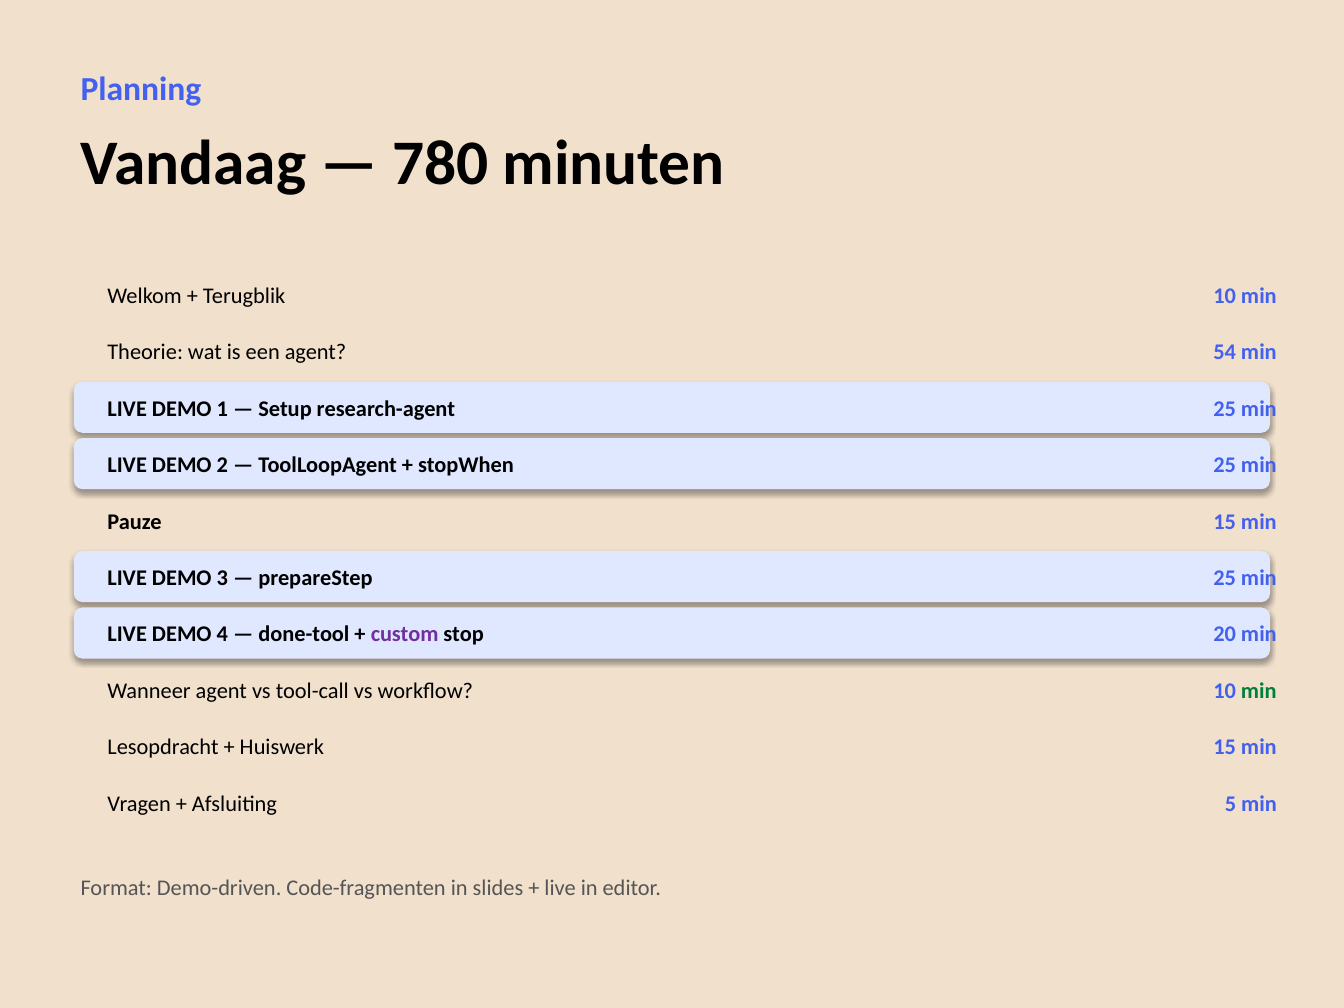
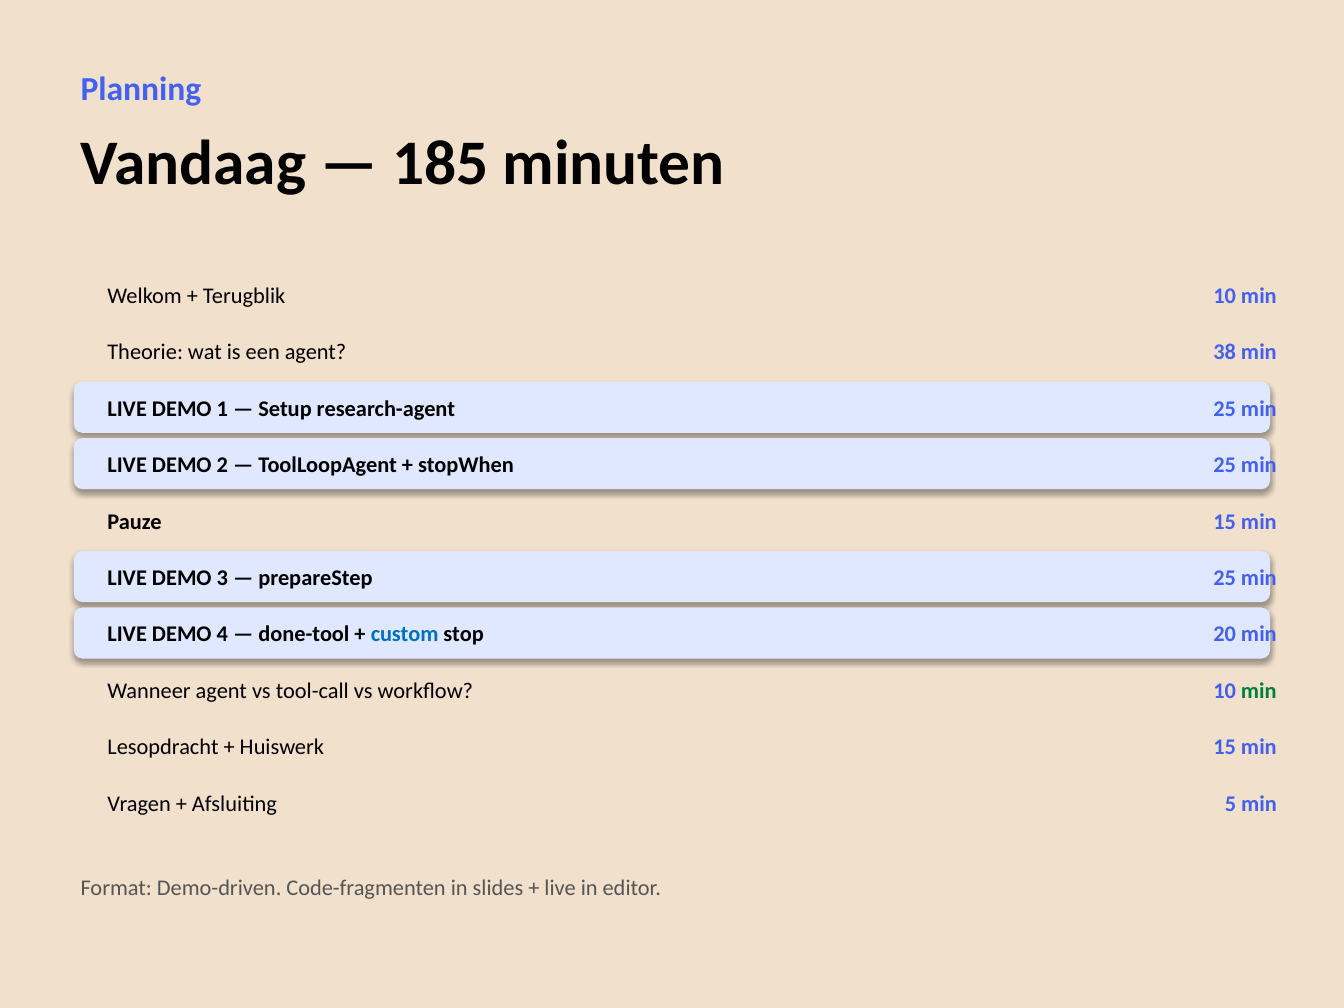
780: 780 -> 185
54: 54 -> 38
custom colour: purple -> blue
